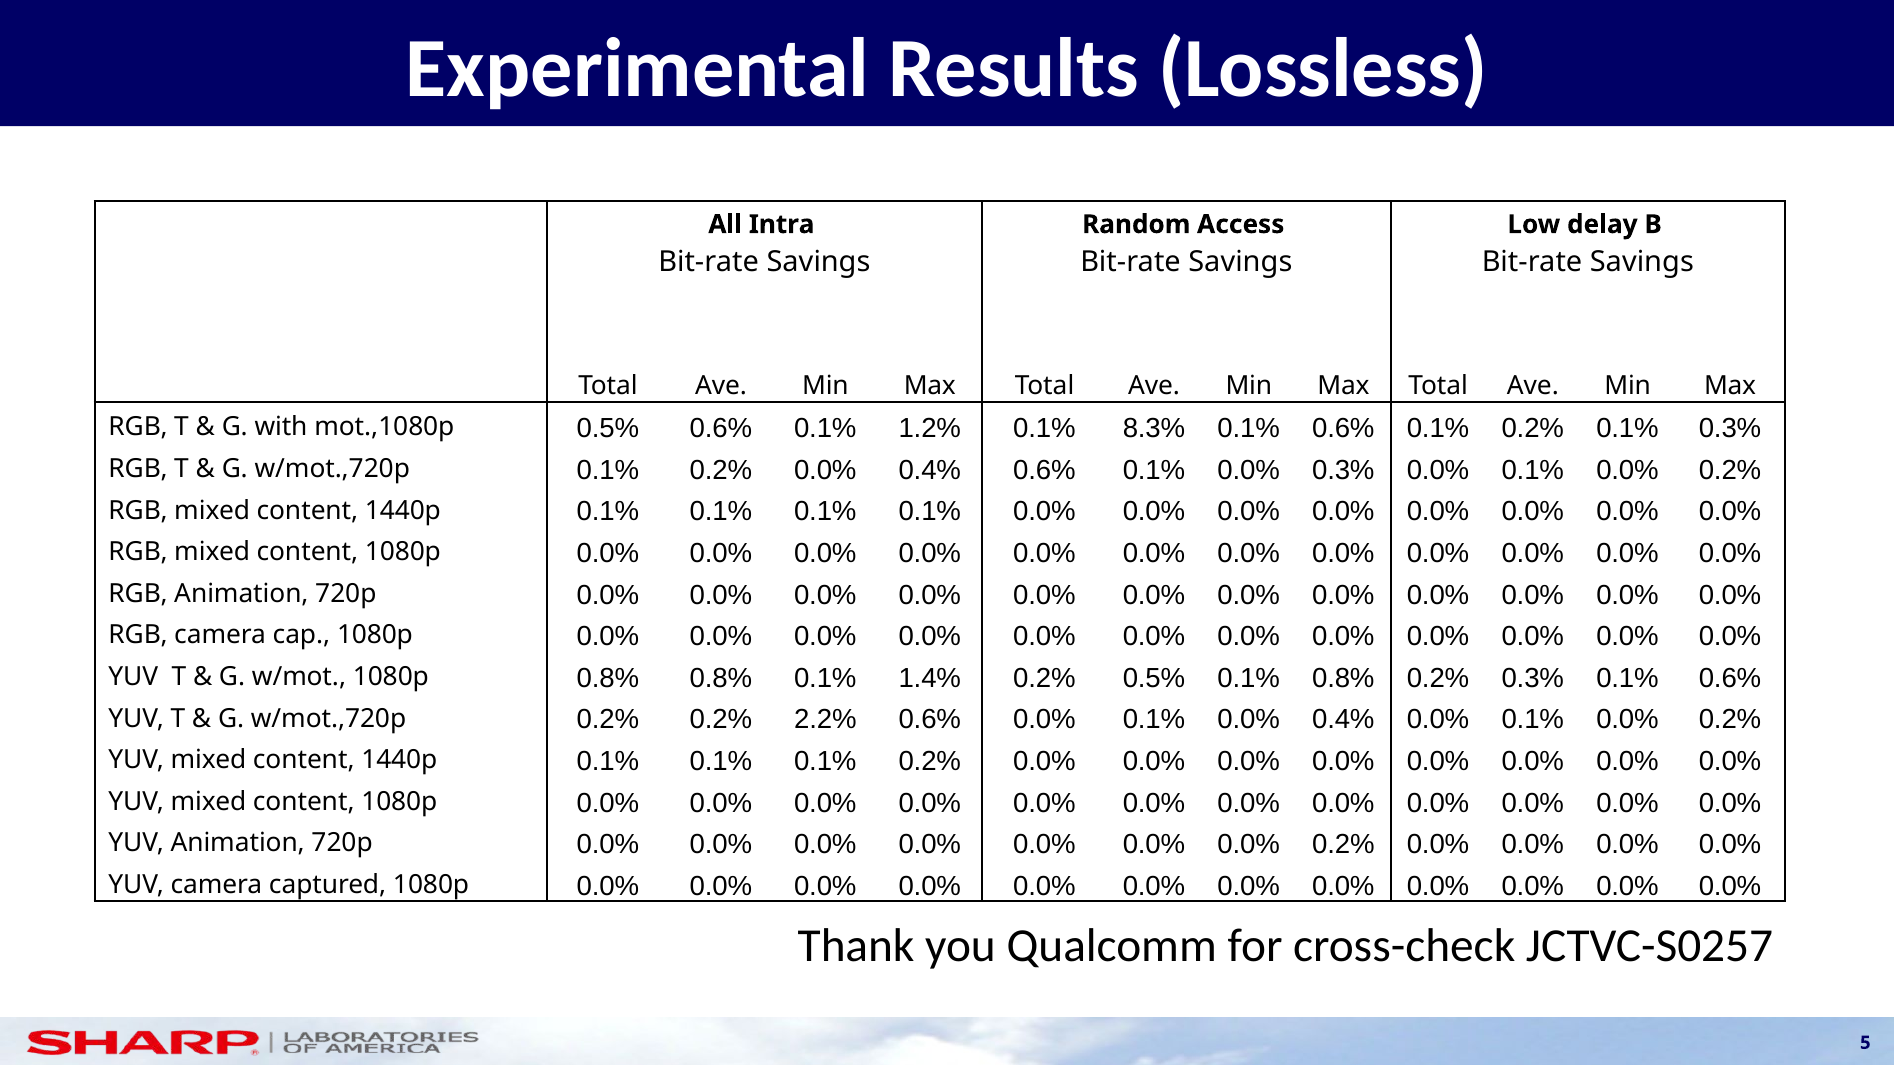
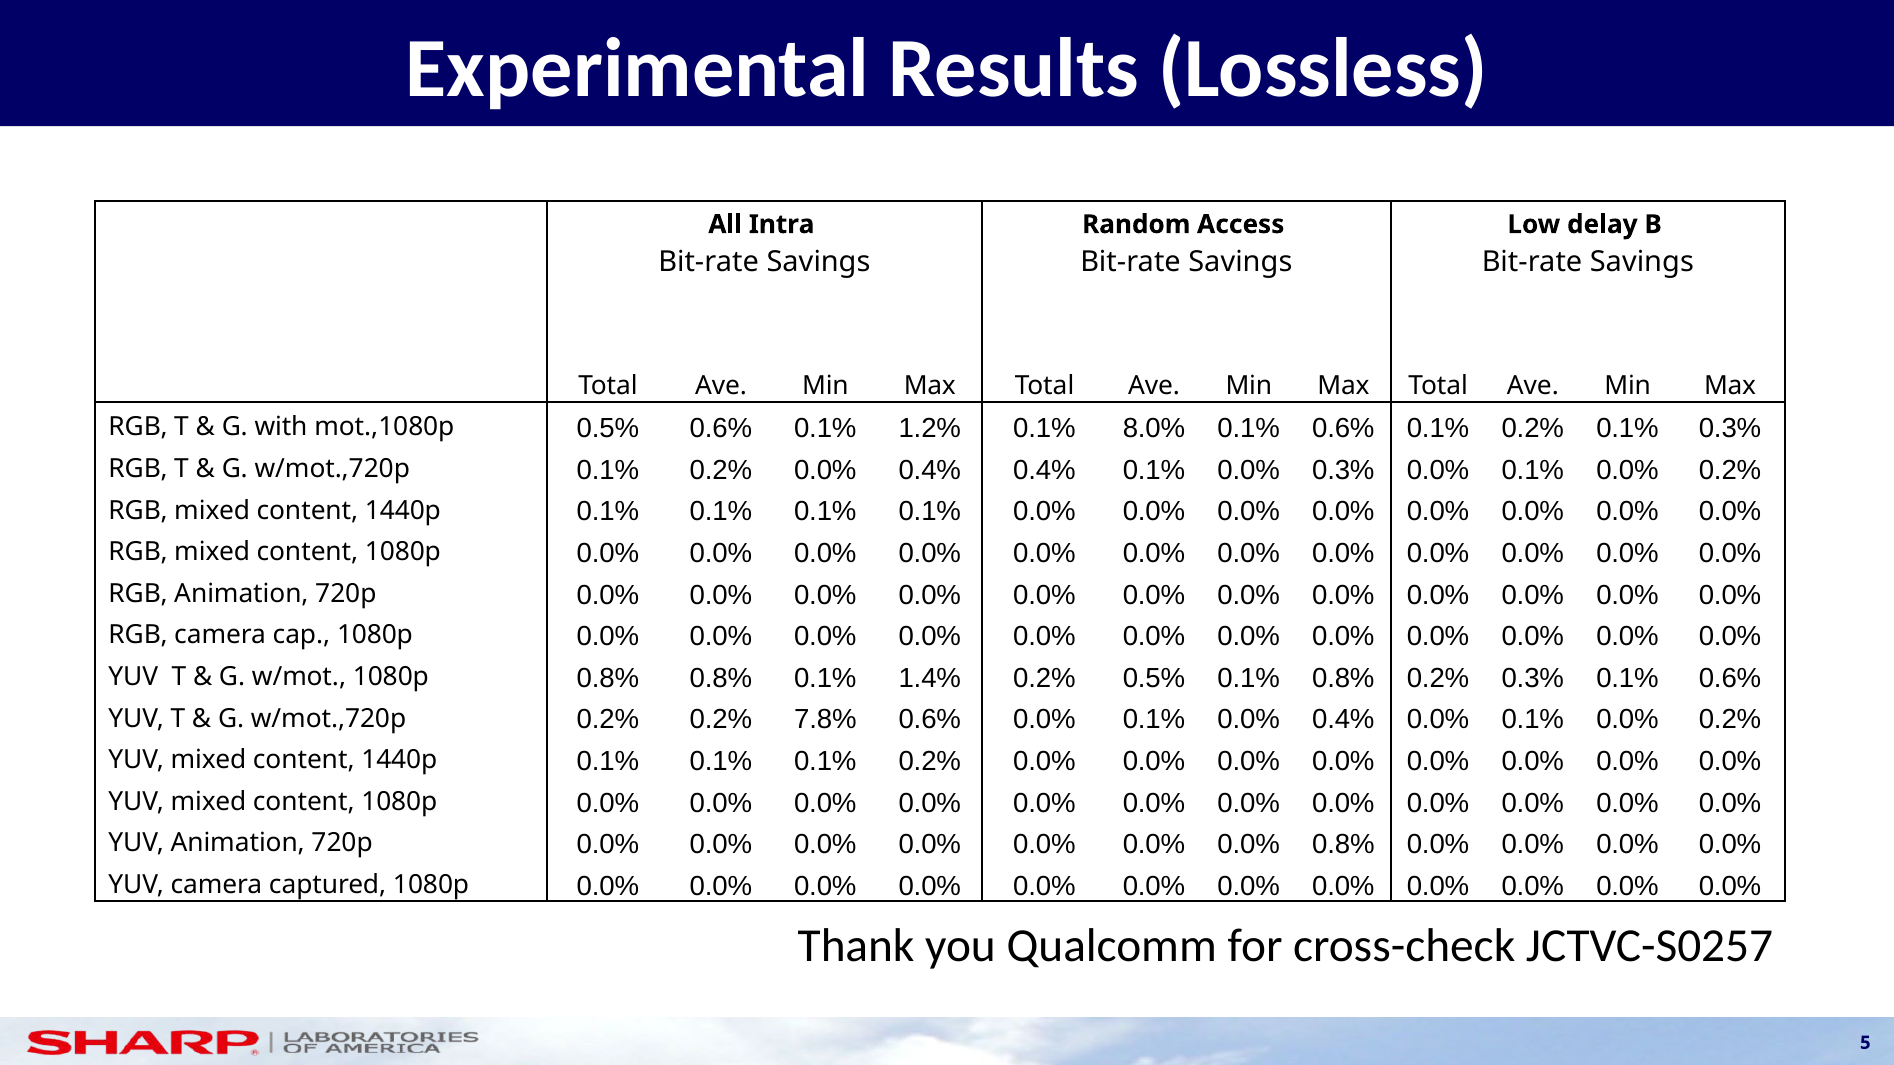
8.3%: 8.3% -> 8.0%
0.4% 0.6%: 0.6% -> 0.4%
2.2%: 2.2% -> 7.8%
0.0% 0.0% 0.2%: 0.2% -> 0.8%
